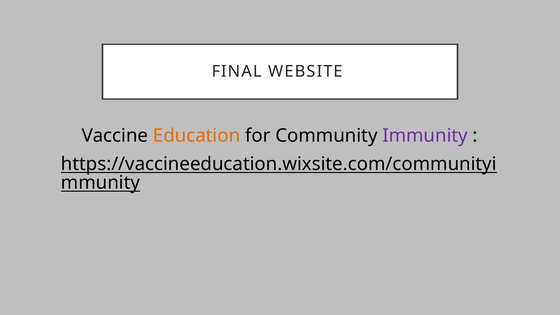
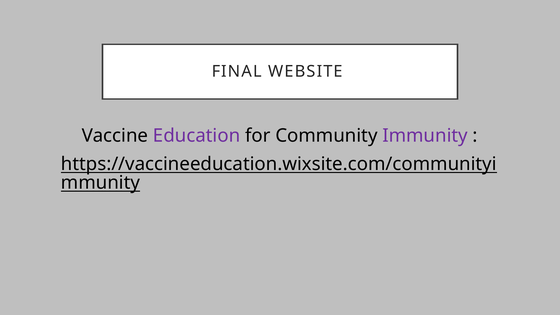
Education colour: orange -> purple
